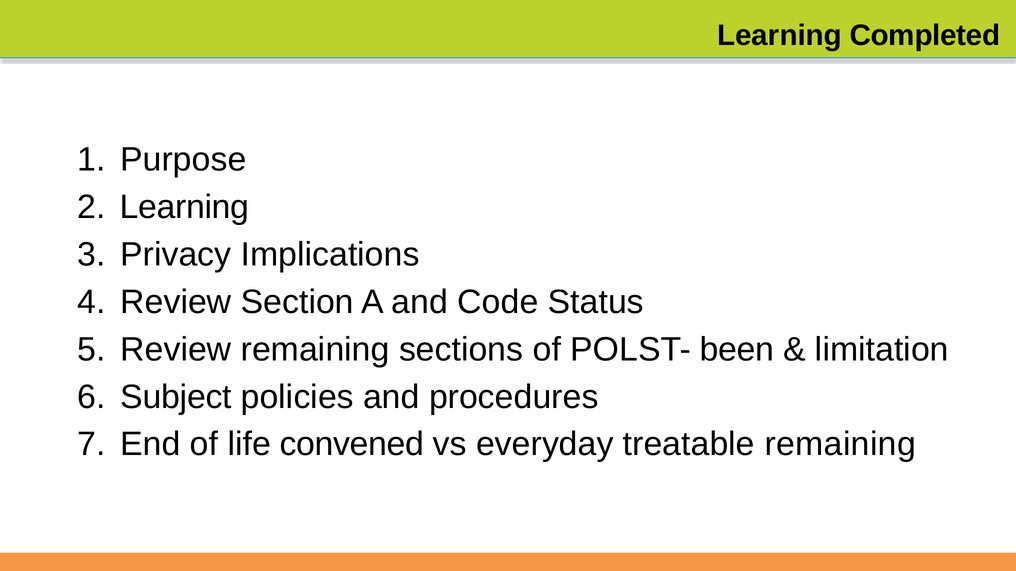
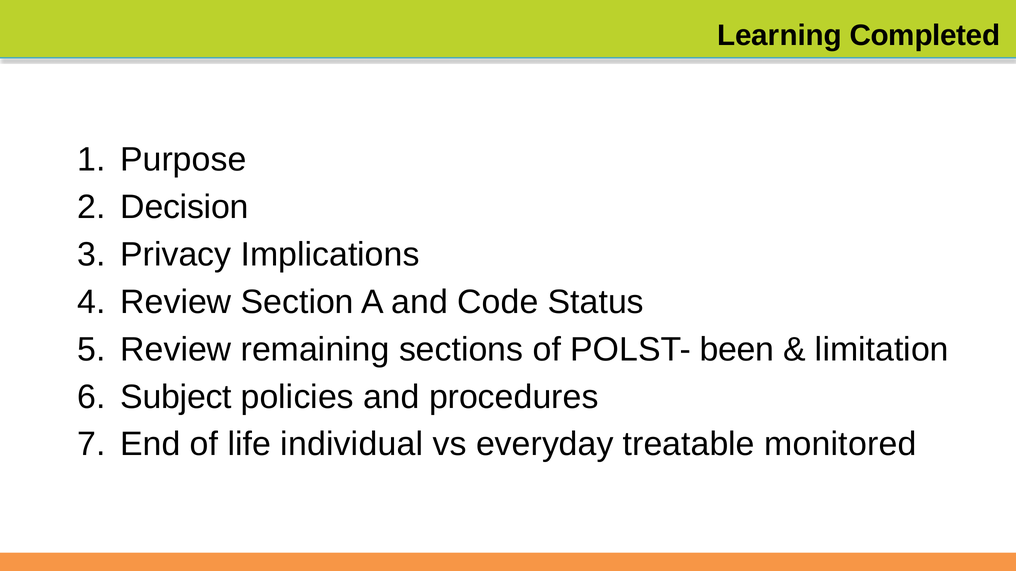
Learning at (184, 207): Learning -> Decision
convened: convened -> individual
treatable remaining: remaining -> monitored
